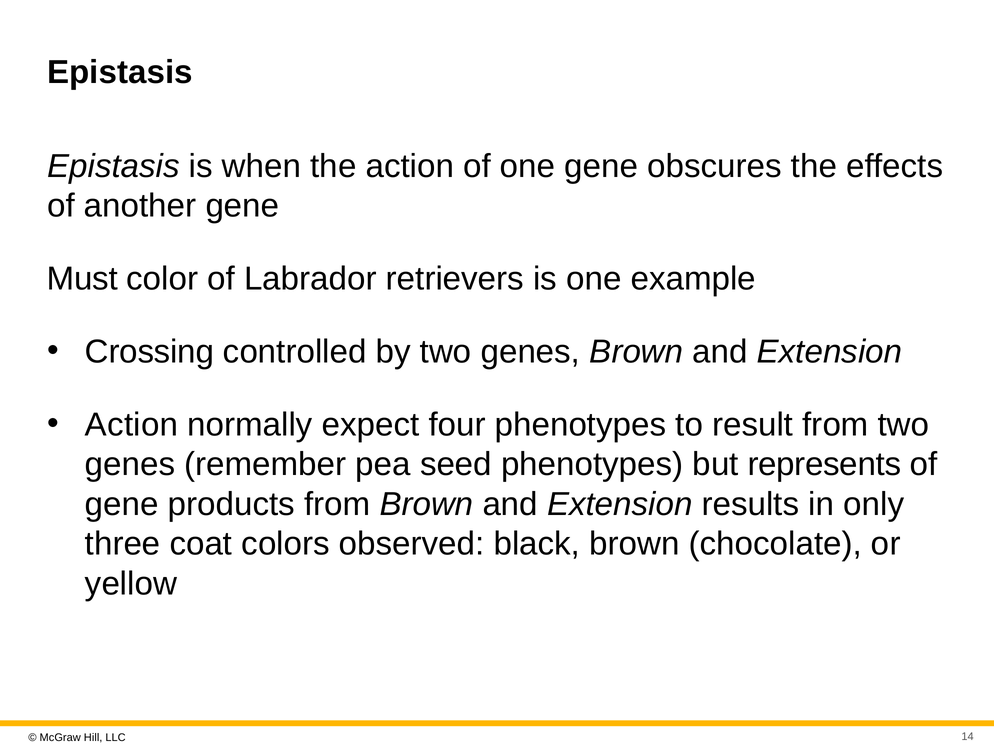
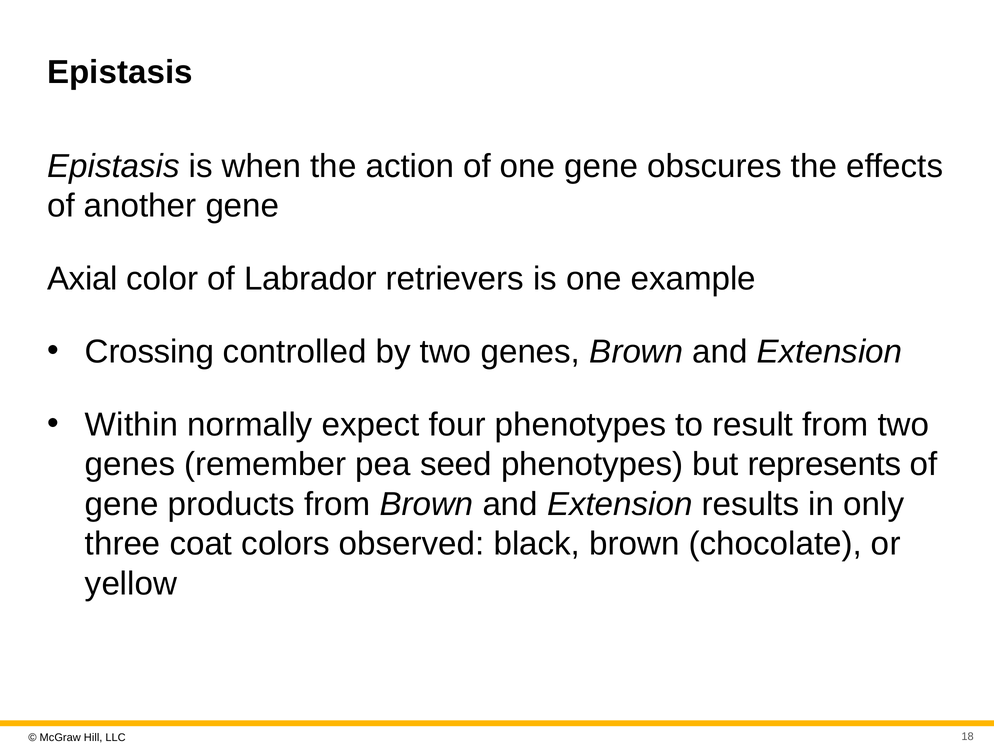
Must: Must -> Axial
Action at (132, 424): Action -> Within
14: 14 -> 18
